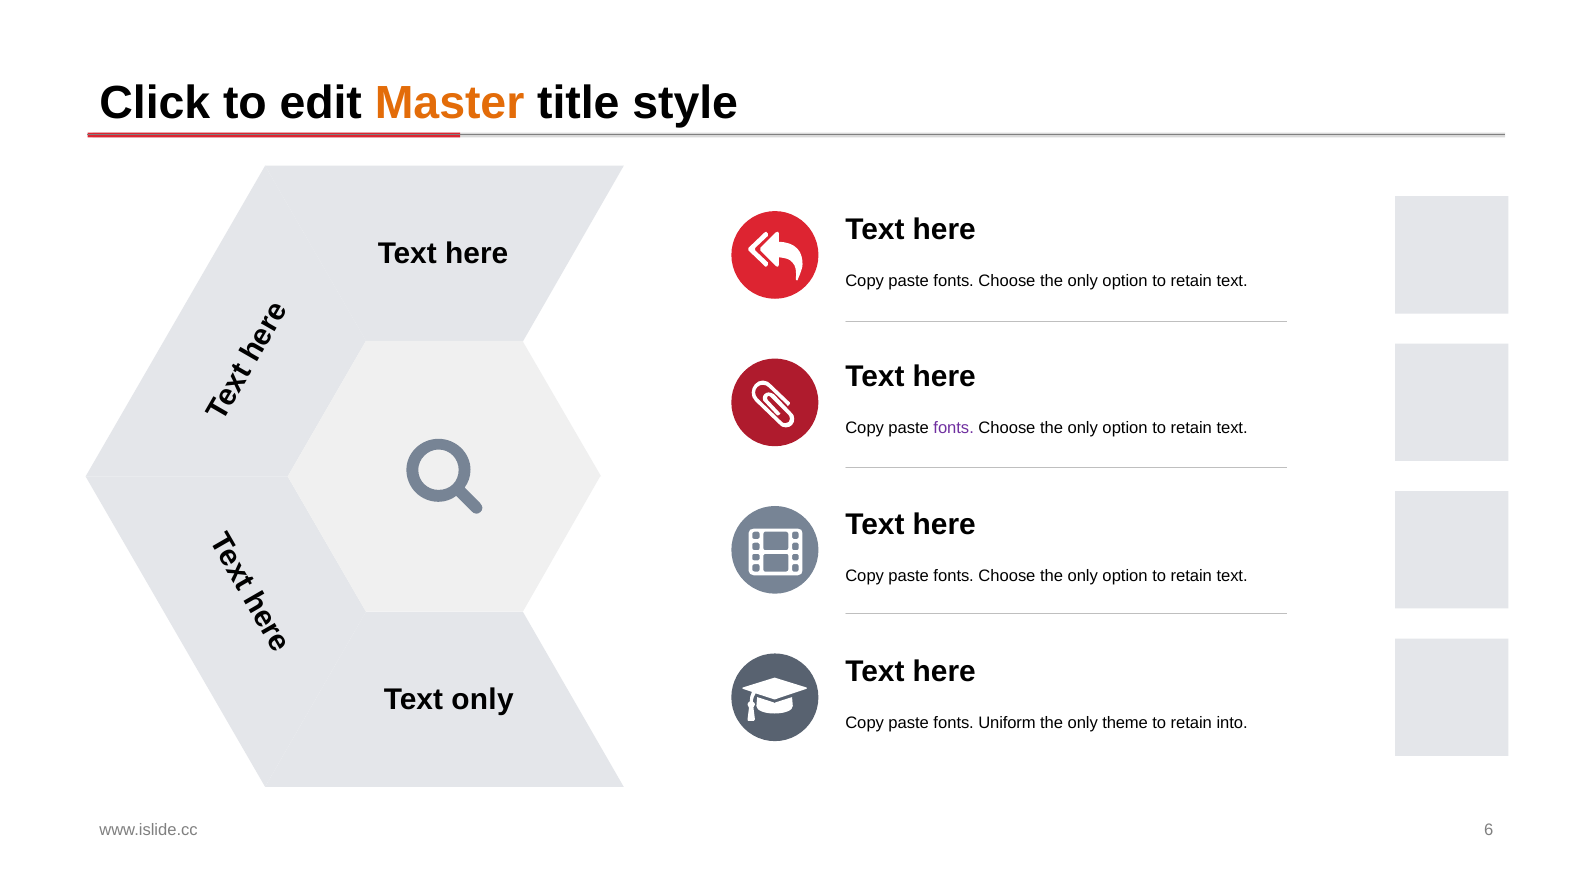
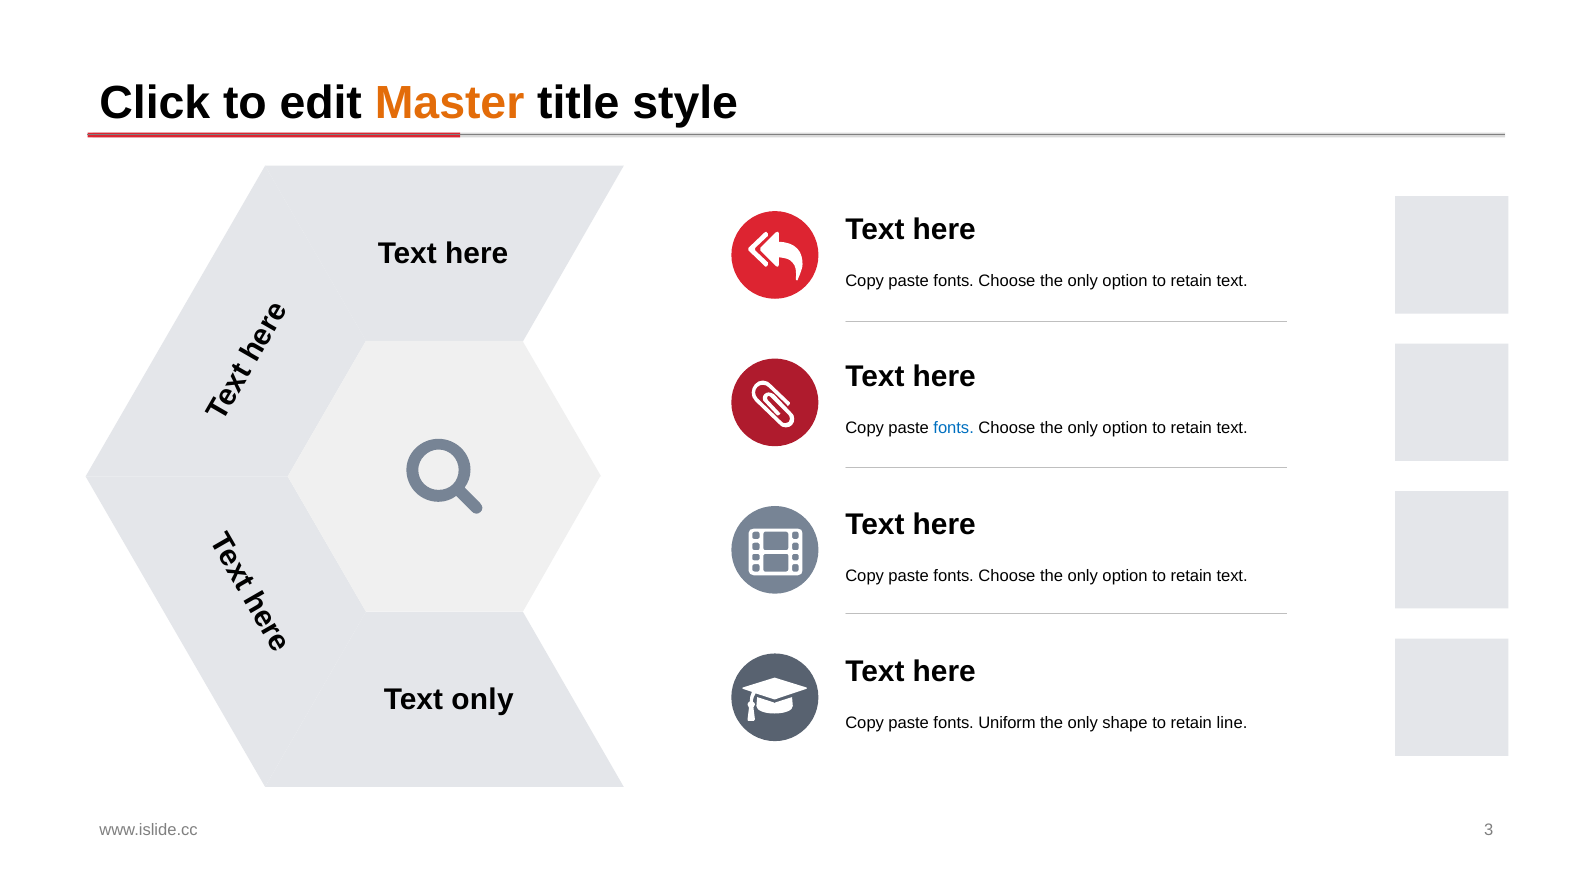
fonts at (954, 428) colour: purple -> blue
theme: theme -> shape
into: into -> line
6: 6 -> 3
